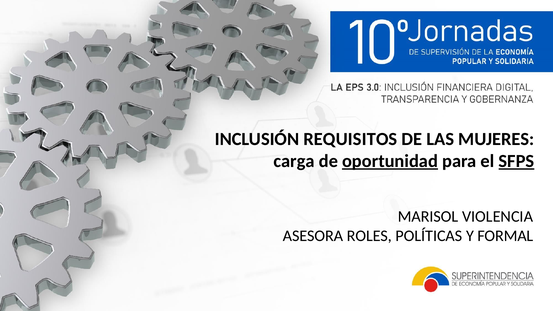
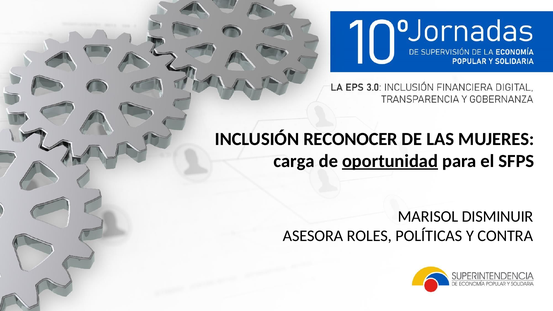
REQUISITOS: REQUISITOS -> RECONOCER
SFPS underline: present -> none
VIOLENCIA: VIOLENCIA -> DISMINUIR
FORMAL: FORMAL -> CONTRA
